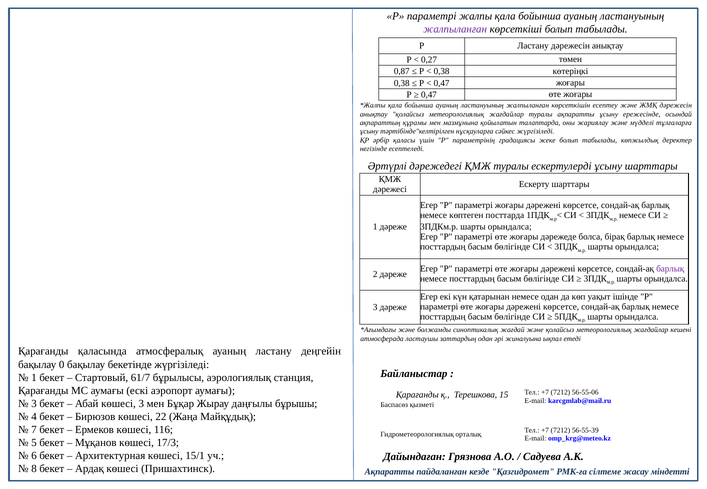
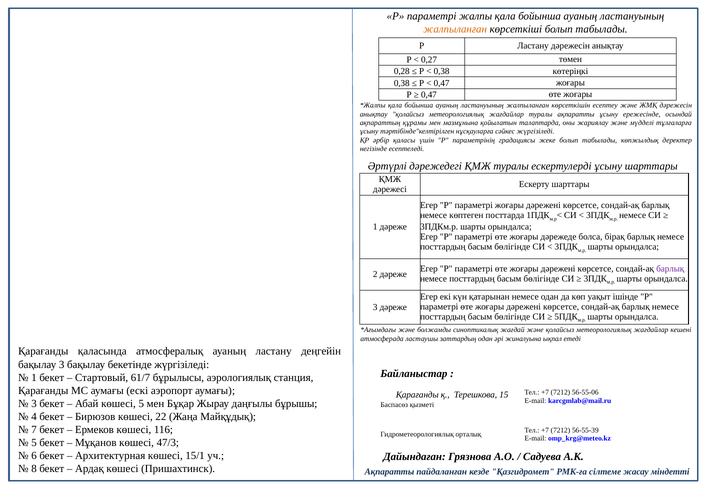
жалпыланған at (455, 29) colour: purple -> orange
0,87: 0,87 -> 0,28
бақылау 0: 0 -> 3
көшесі 3: 3 -> 5
17/3: 17/3 -> 47/3
